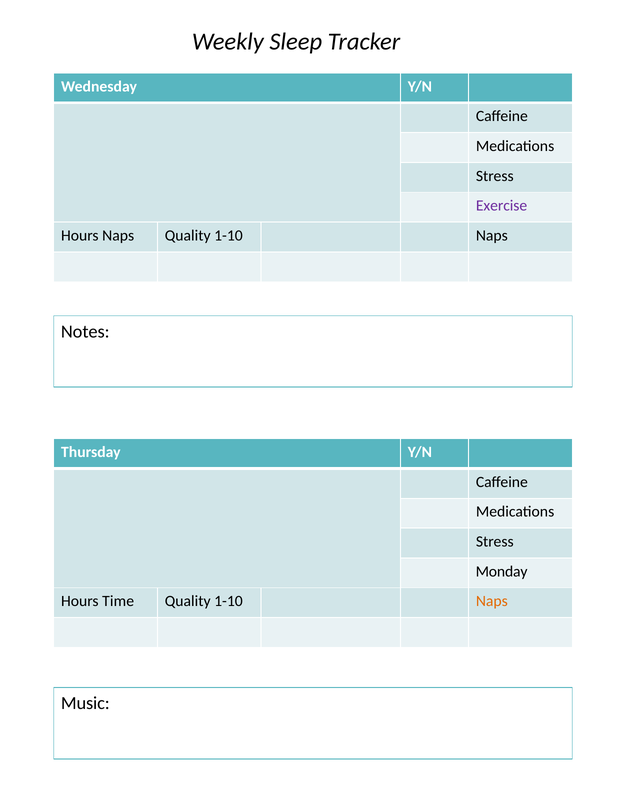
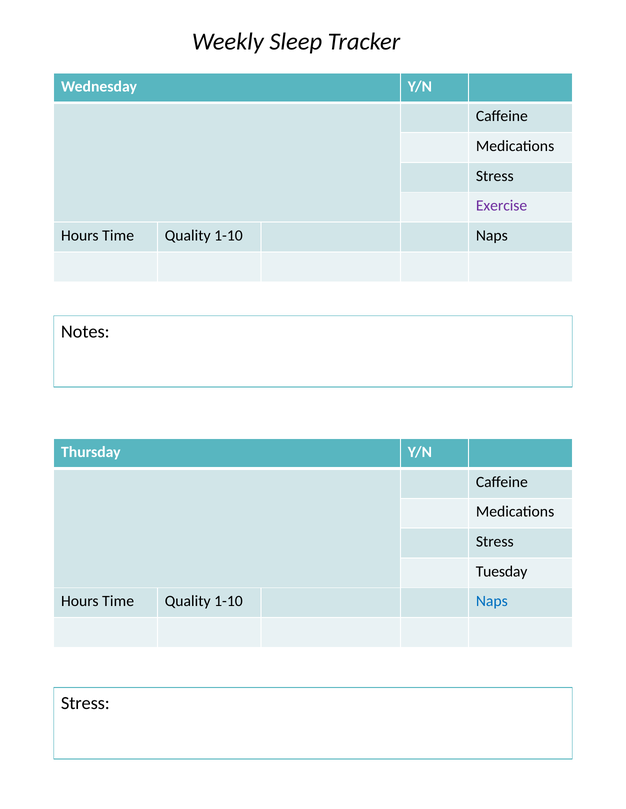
Naps at (118, 236): Naps -> Time
Monday: Monday -> Tuesday
Naps at (492, 602) colour: orange -> blue
Music at (85, 704): Music -> Stress
